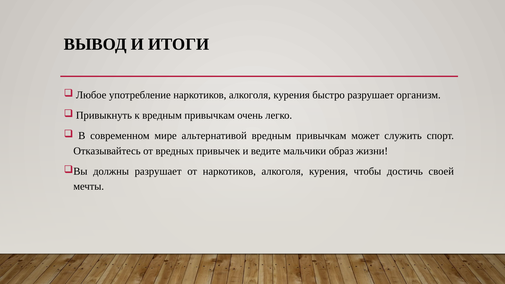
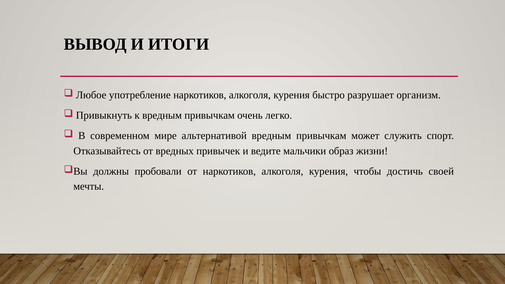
должны разрушает: разрушает -> пробовали
